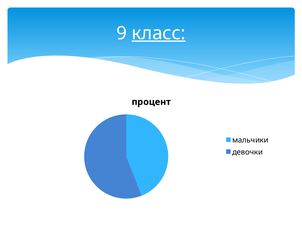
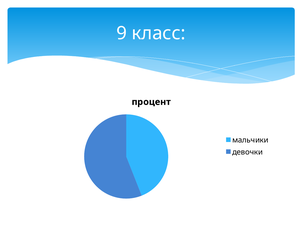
класс underline: present -> none
